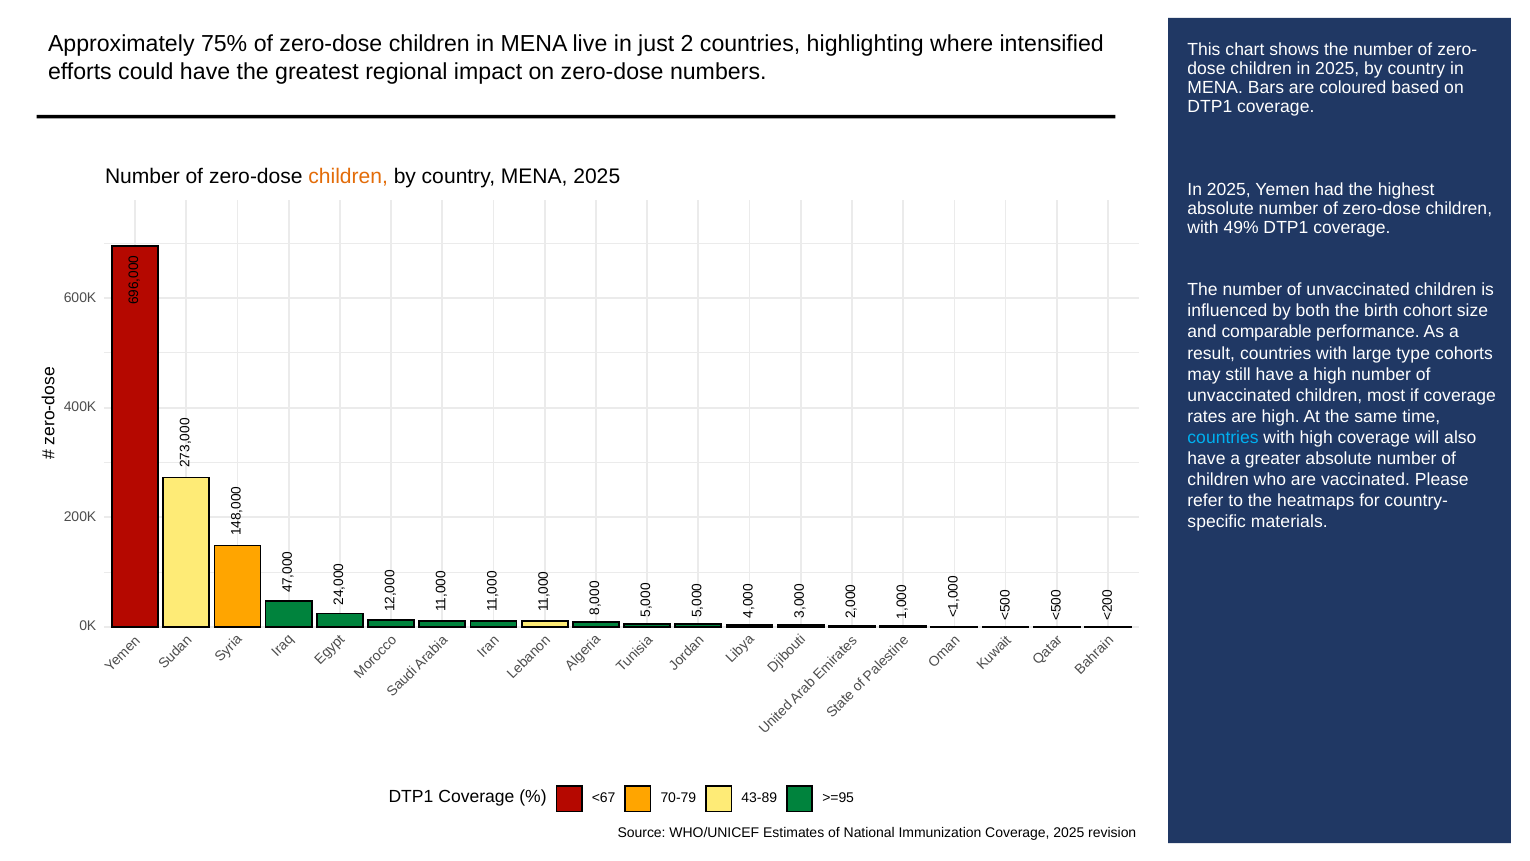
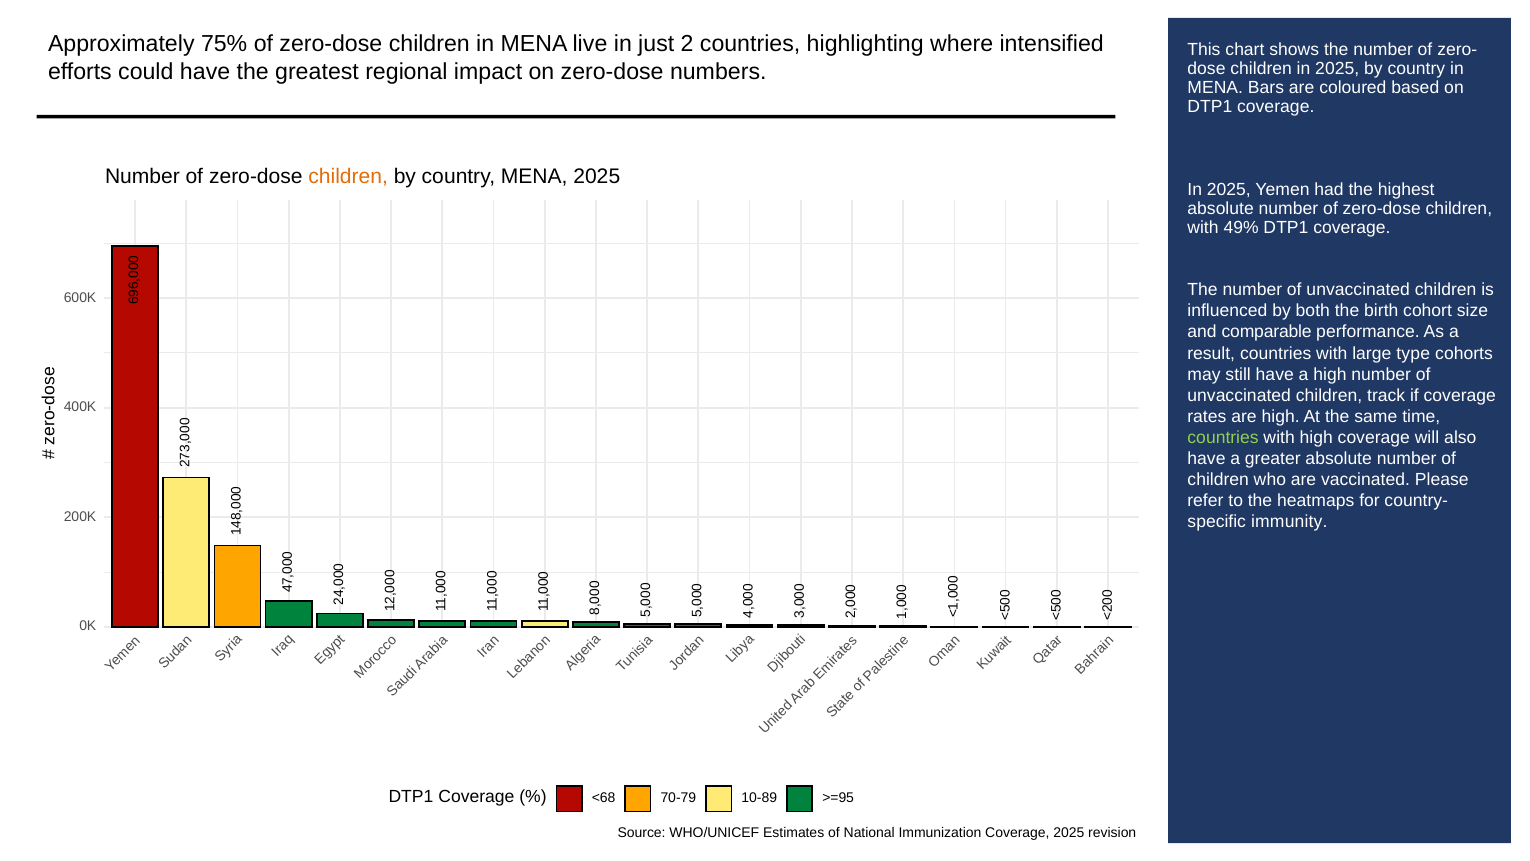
most: most -> track
countries at (1223, 437) colour: light blue -> light green
materials: materials -> immunity
<67: <67 -> <68
43-89: 43-89 -> 10-89
